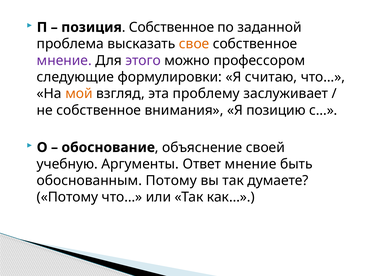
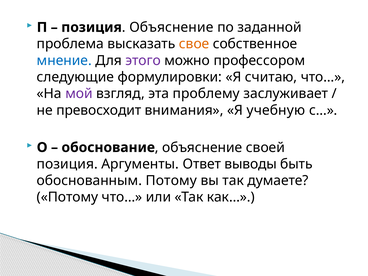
Собственное at (171, 27): Собственное -> Объяснение
мнение at (64, 60) colour: purple -> blue
мой colour: orange -> purple
не собственное: собственное -> превосходит
позицию: позицию -> учебную
учебную at (67, 164): учебную -> позиция
Ответ мнение: мнение -> выводы
